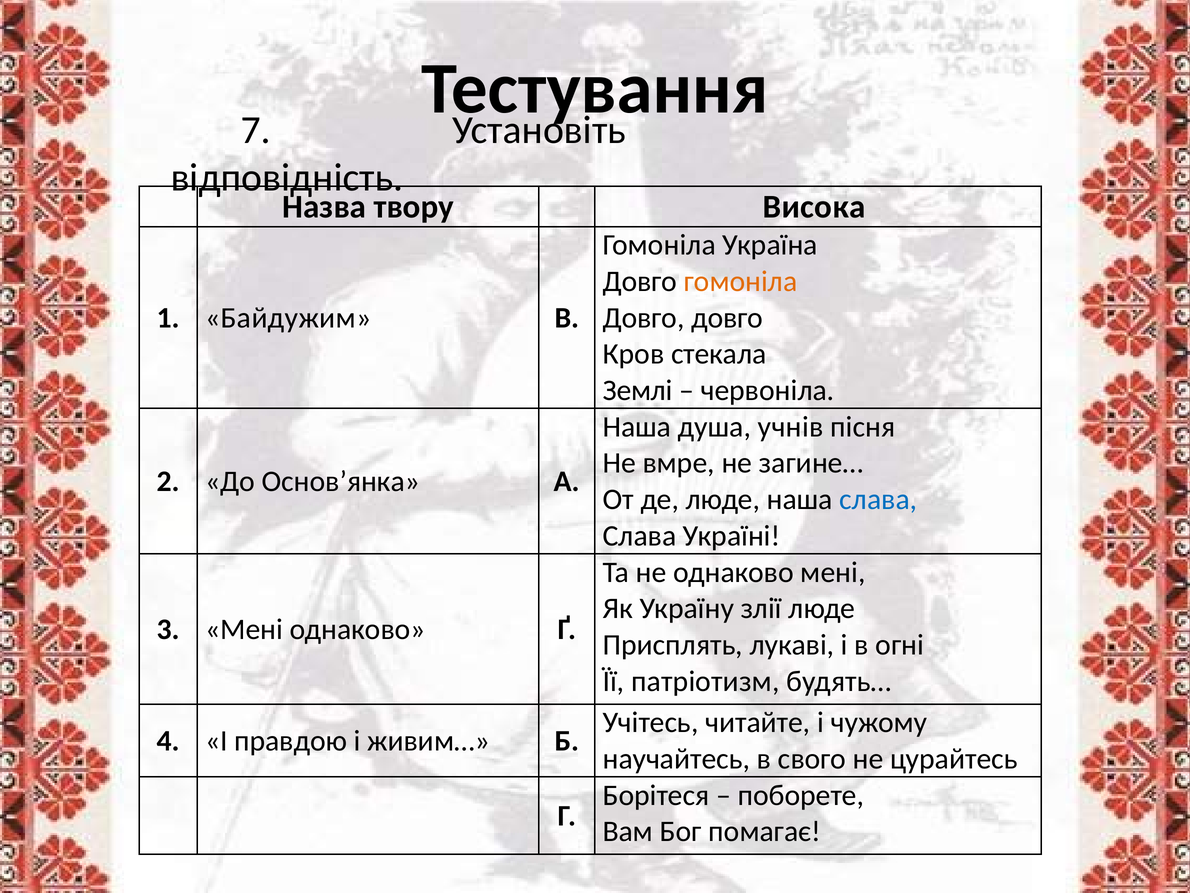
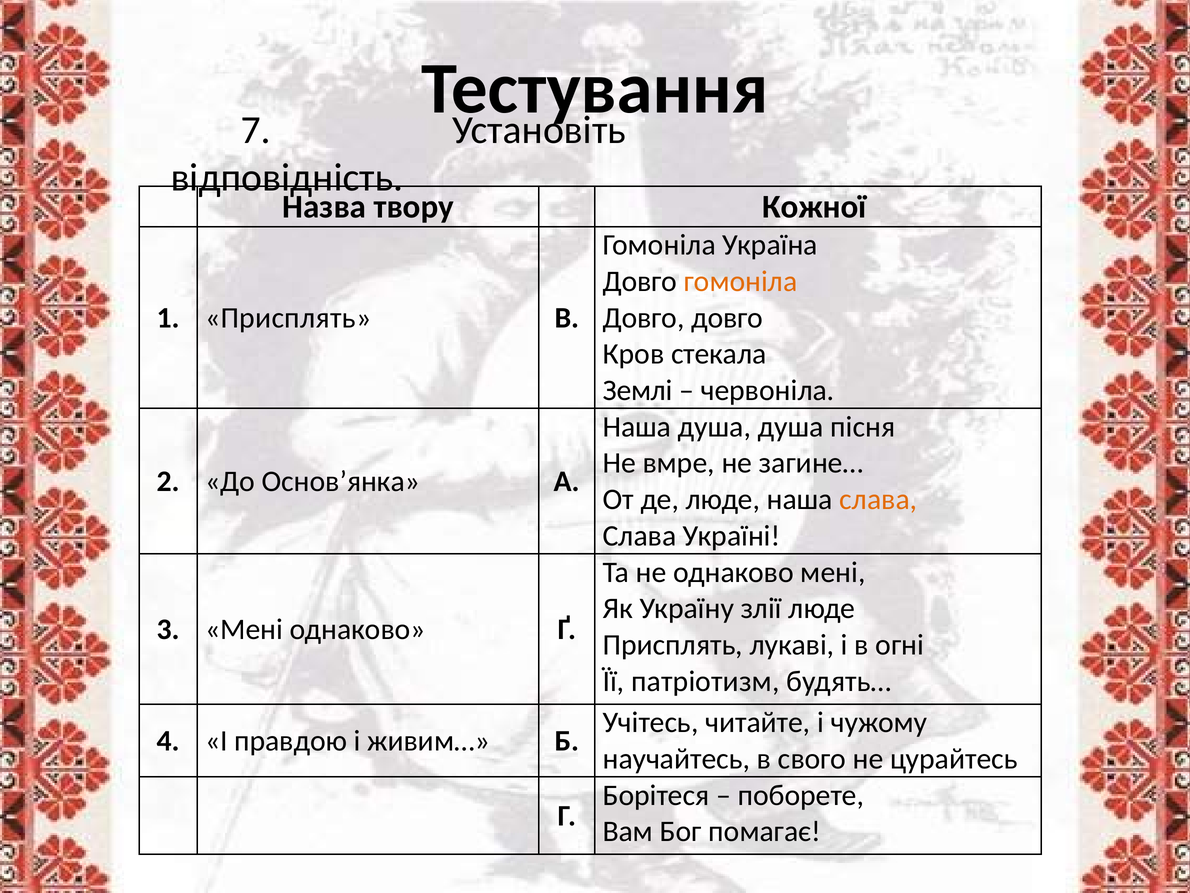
Висока: Висока -> Кожної
1 Байдужим: Байдужим -> Присплять
душа учнів: учнів -> душа
слава at (878, 499) colour: blue -> orange
